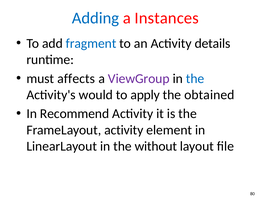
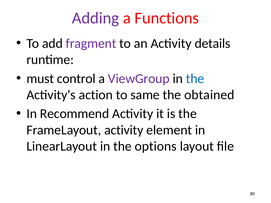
Adding colour: blue -> purple
Instances: Instances -> Functions
fragment colour: blue -> purple
affects: affects -> control
would: would -> action
apply: apply -> same
without: without -> options
